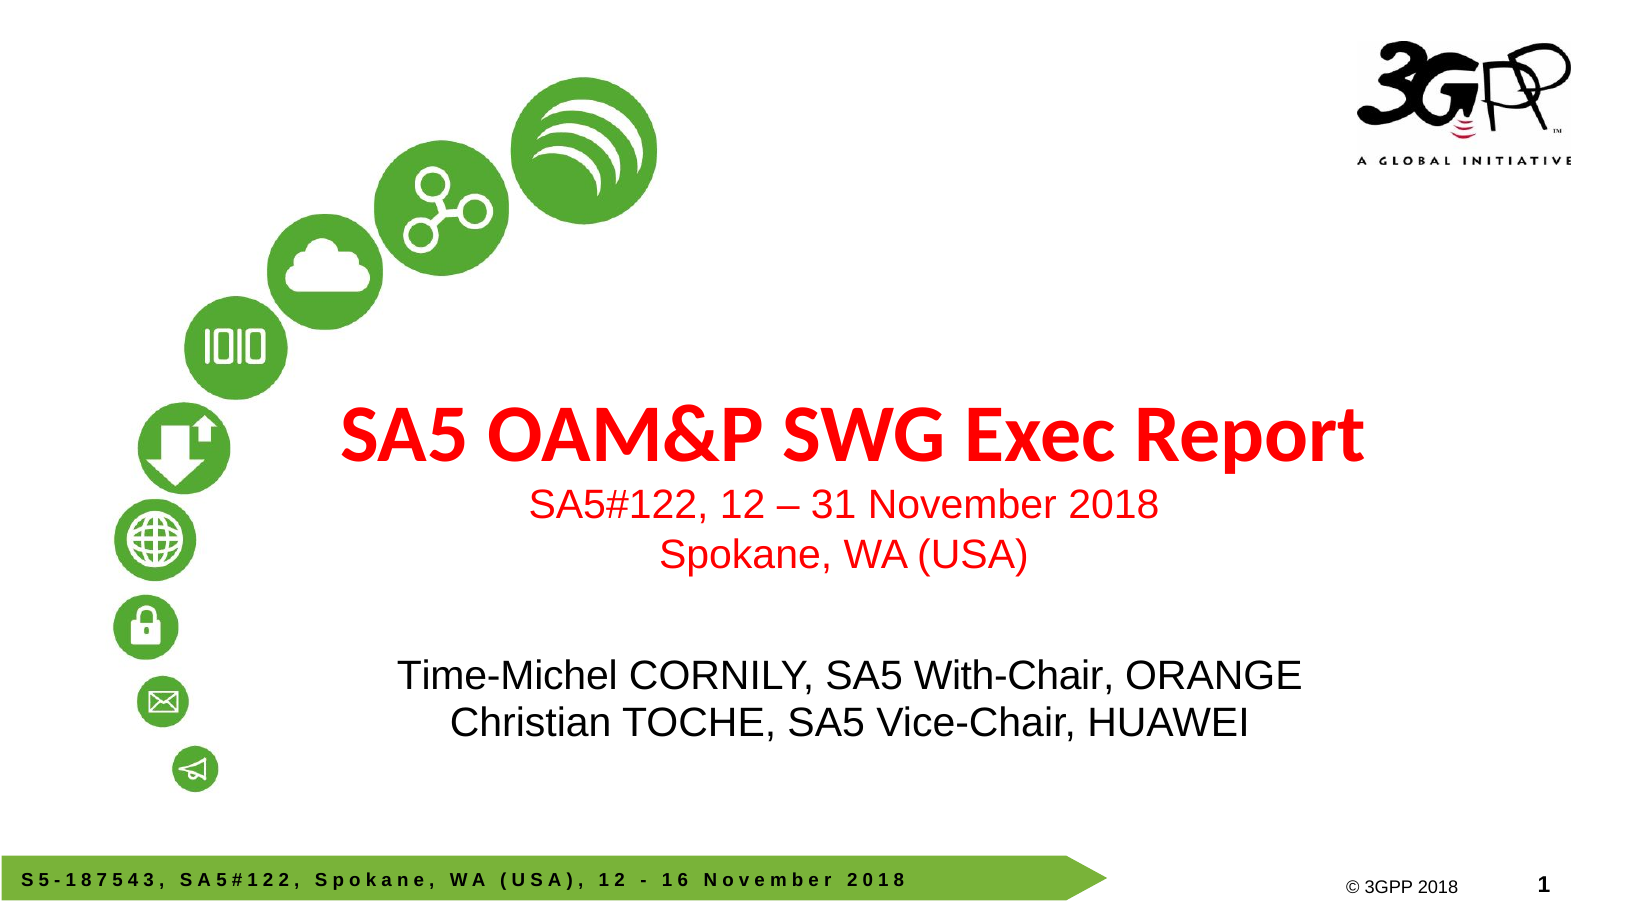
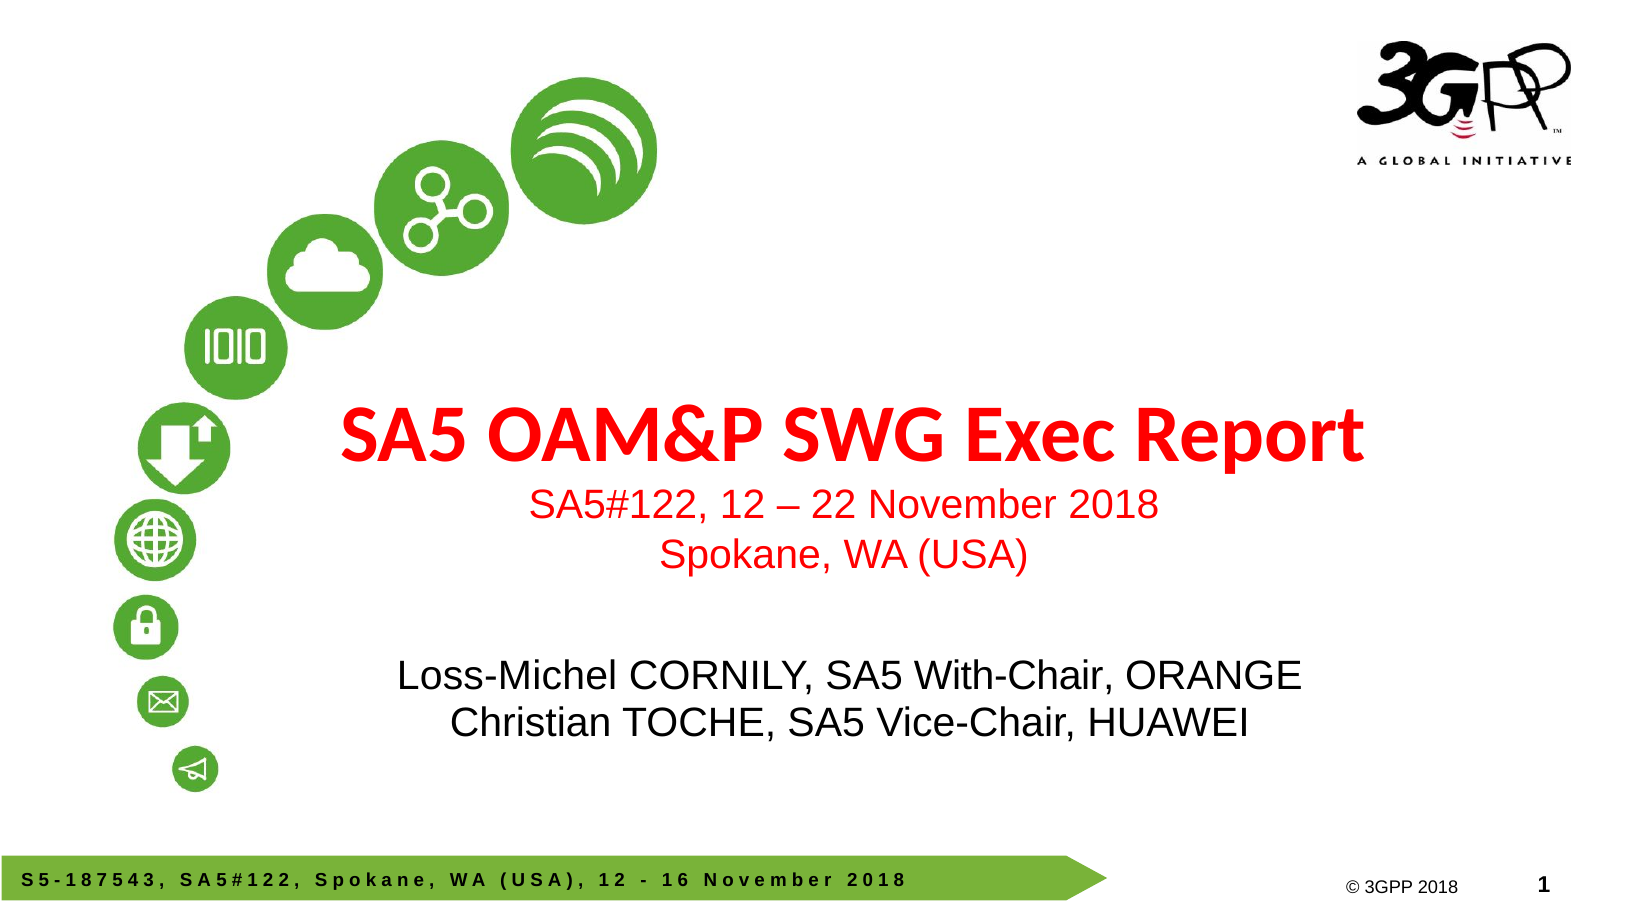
31: 31 -> 22
Time-Michel: Time-Michel -> Loss-Michel
